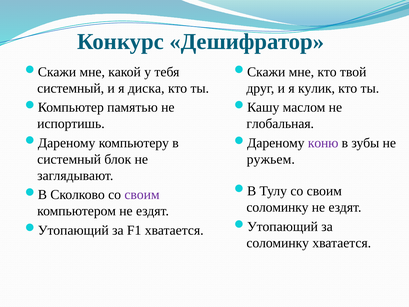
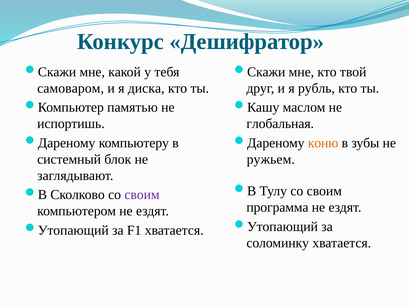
системный at (71, 88): системный -> самоваром
кулик: кулик -> рубль
коню colour: purple -> orange
соломинку at (277, 207): соломинку -> программа
